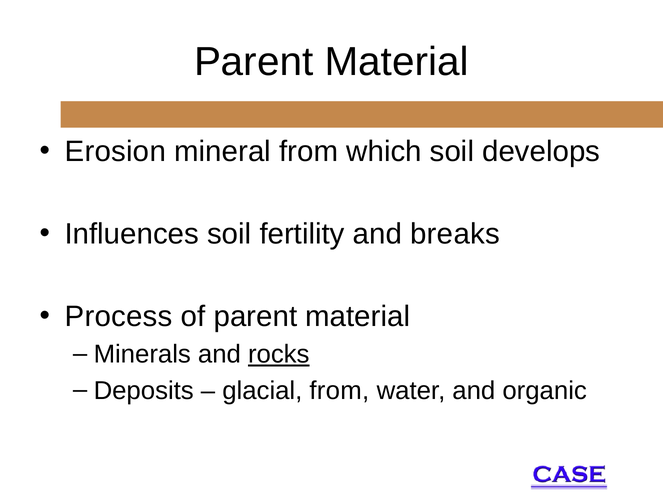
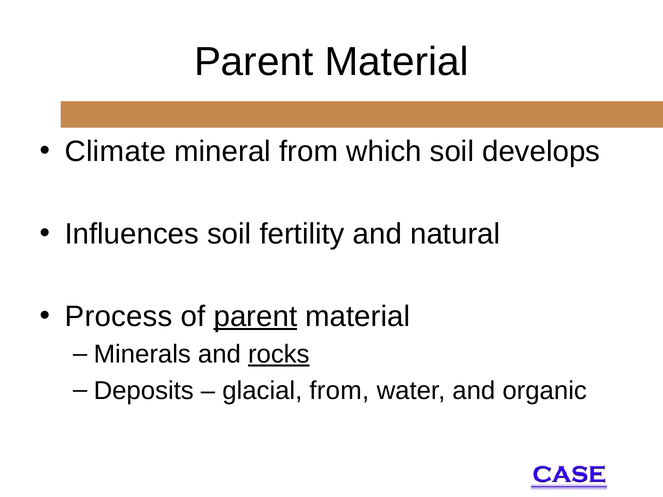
Erosion: Erosion -> Climate
breaks: breaks -> natural
parent at (255, 317) underline: none -> present
